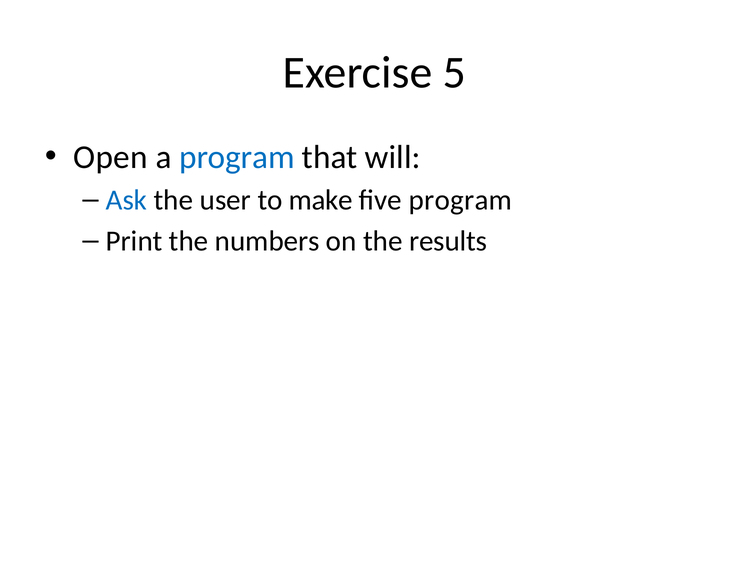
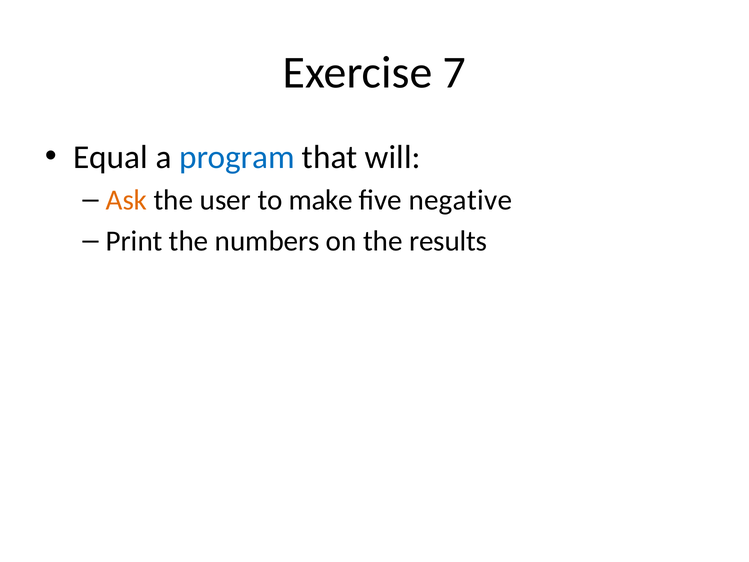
5: 5 -> 7
Open: Open -> Equal
Ask colour: blue -> orange
five program: program -> negative
